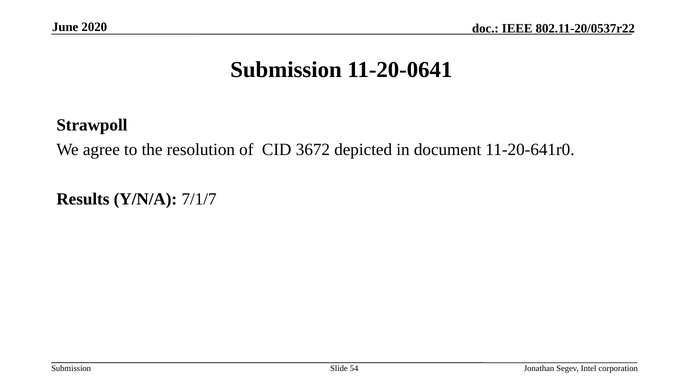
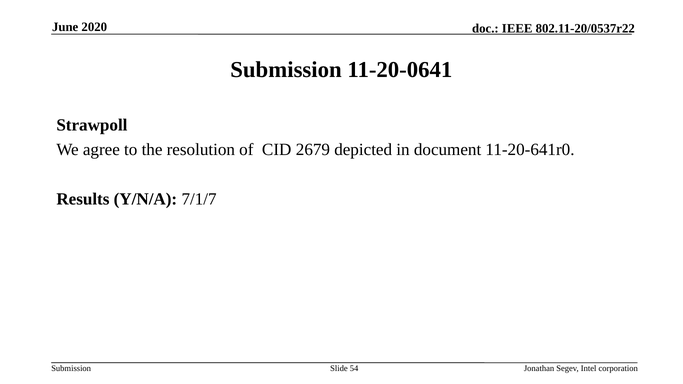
3672: 3672 -> 2679
